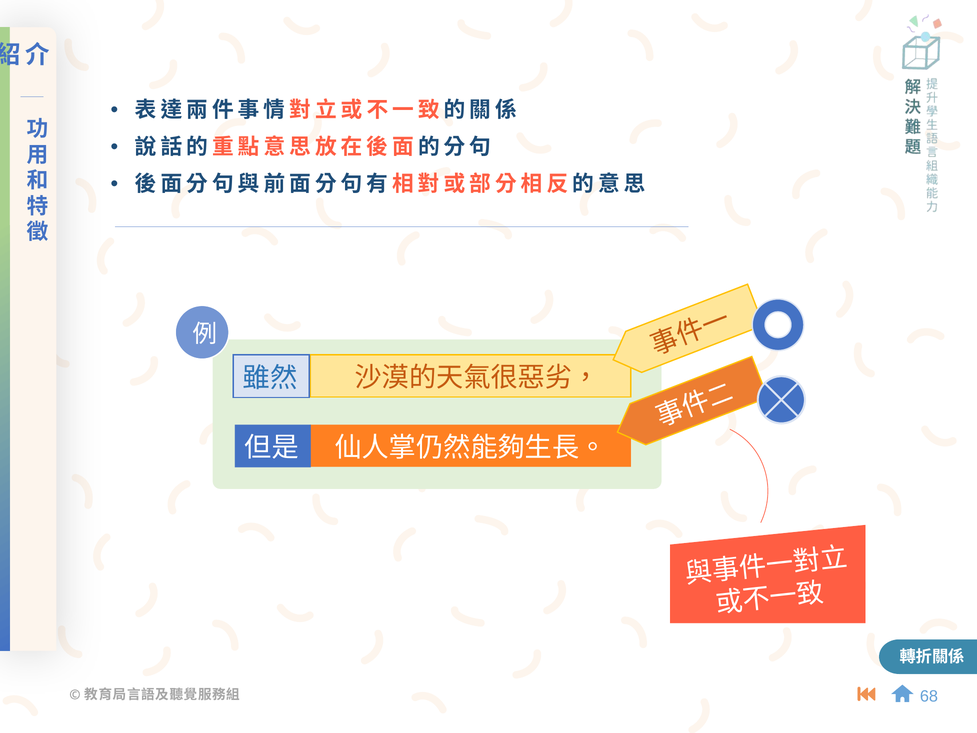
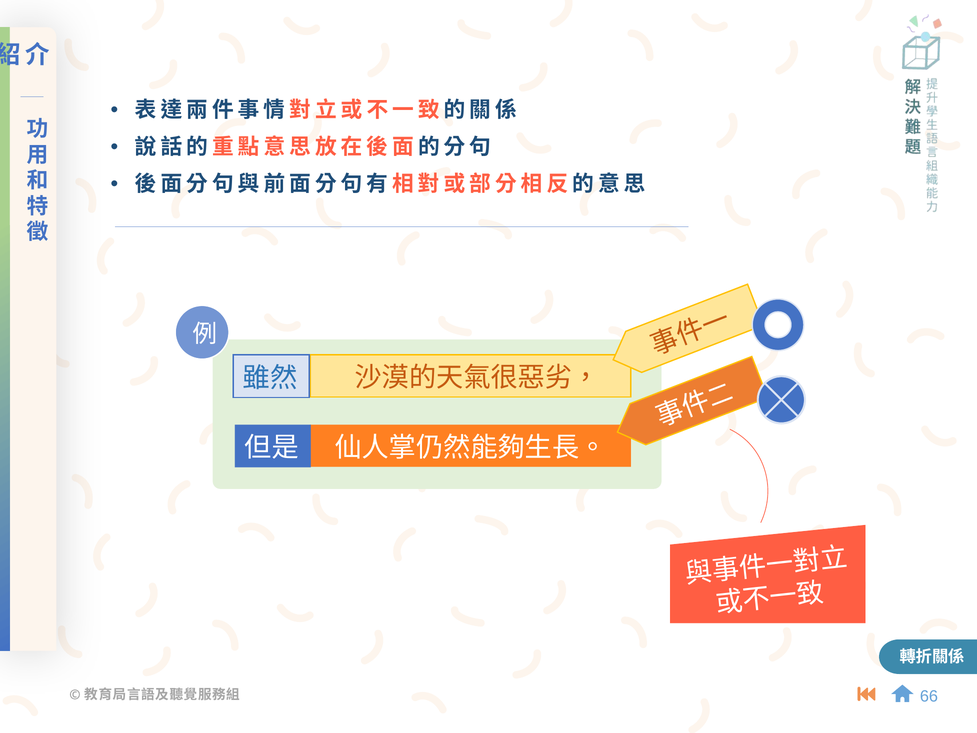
68: 68 -> 66
